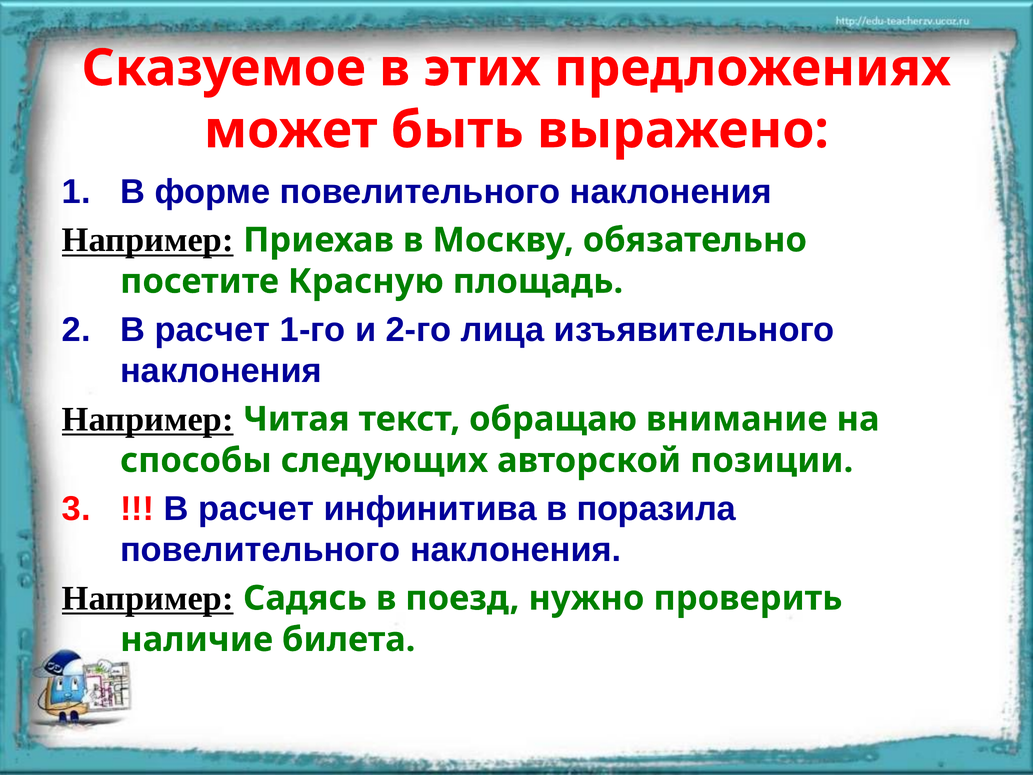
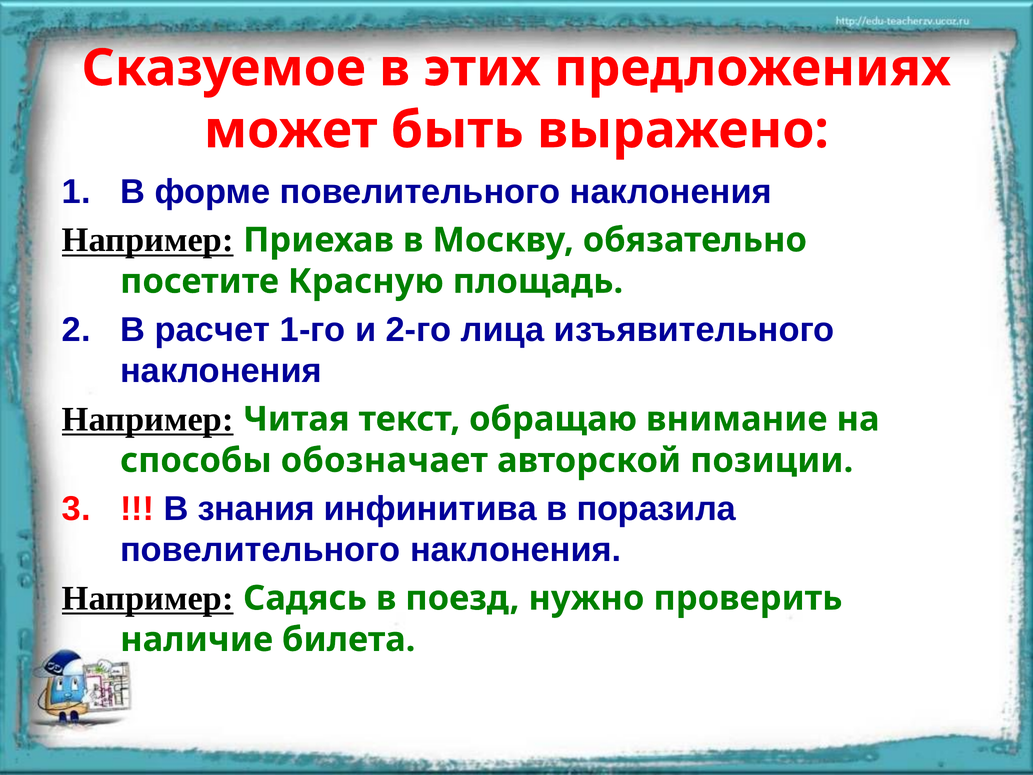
следующих: следующих -> обозначает
расчет at (256, 509): расчет -> знания
